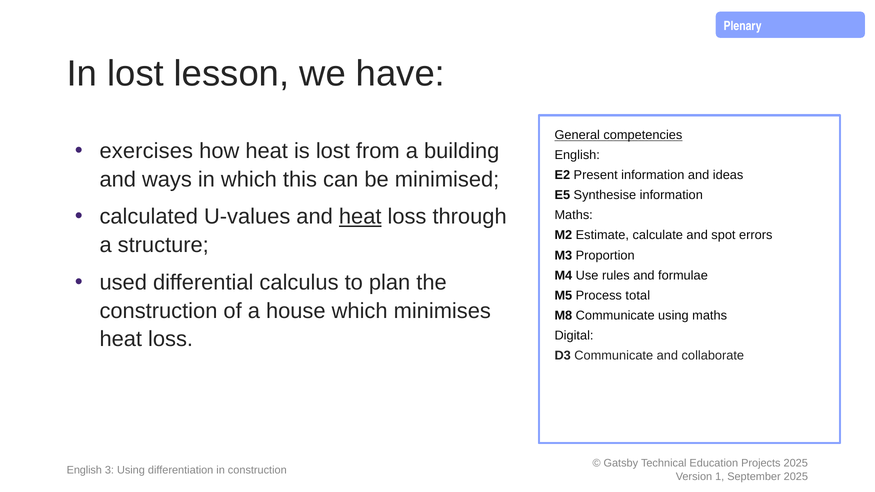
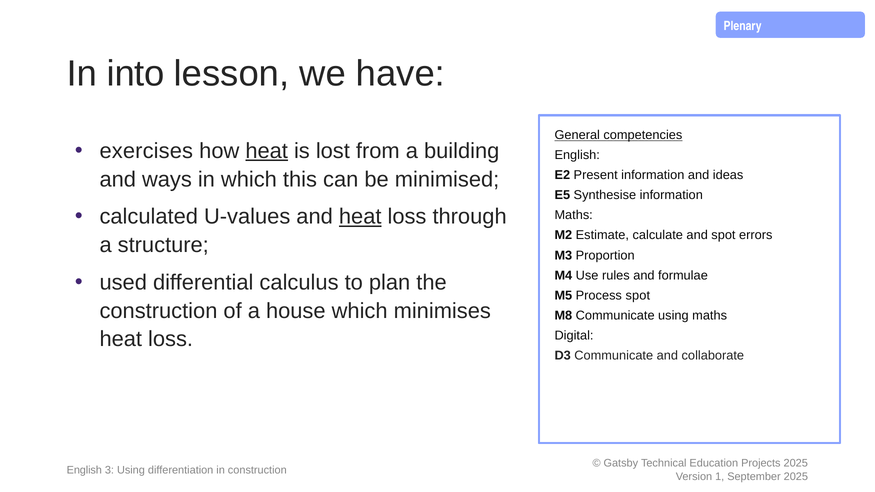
In lost: lost -> into
heat at (267, 151) underline: none -> present
Process total: total -> spot
